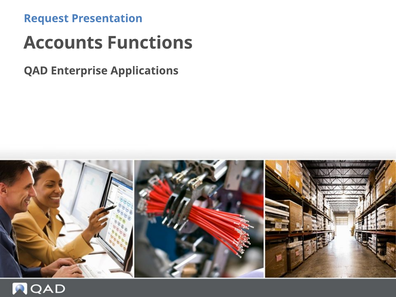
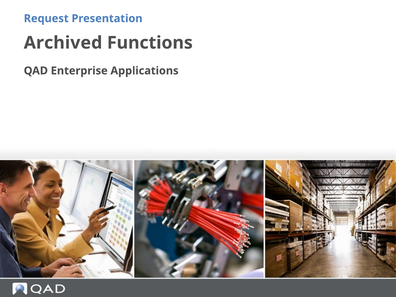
Accounts: Accounts -> Archived
